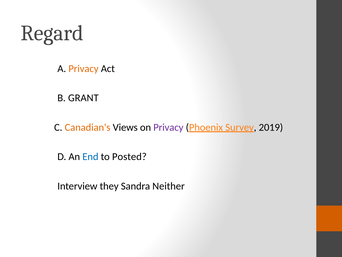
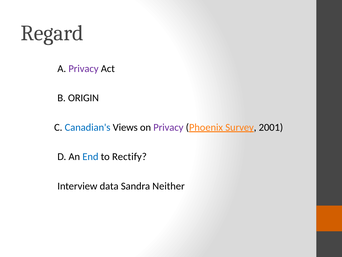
Privacy at (83, 69) colour: orange -> purple
GRANT: GRANT -> ORIGIN
Canadian's colour: orange -> blue
2019: 2019 -> 2001
Posted: Posted -> Rectify
they: they -> data
